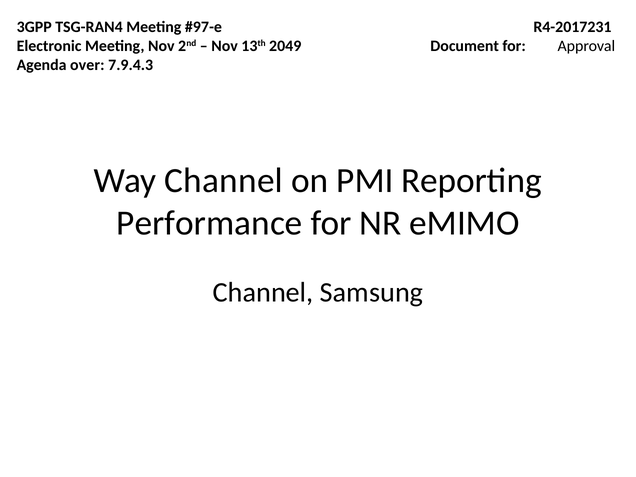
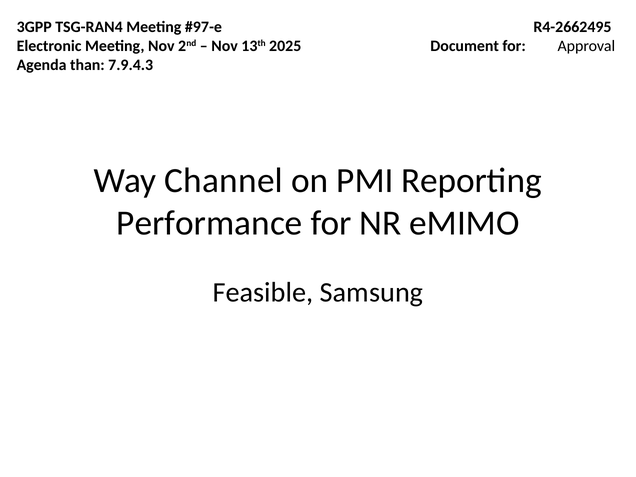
R4-2017231: R4-2017231 -> R4-2662495
2049: 2049 -> 2025
over: over -> than
Channel at (263, 292): Channel -> Feasible
